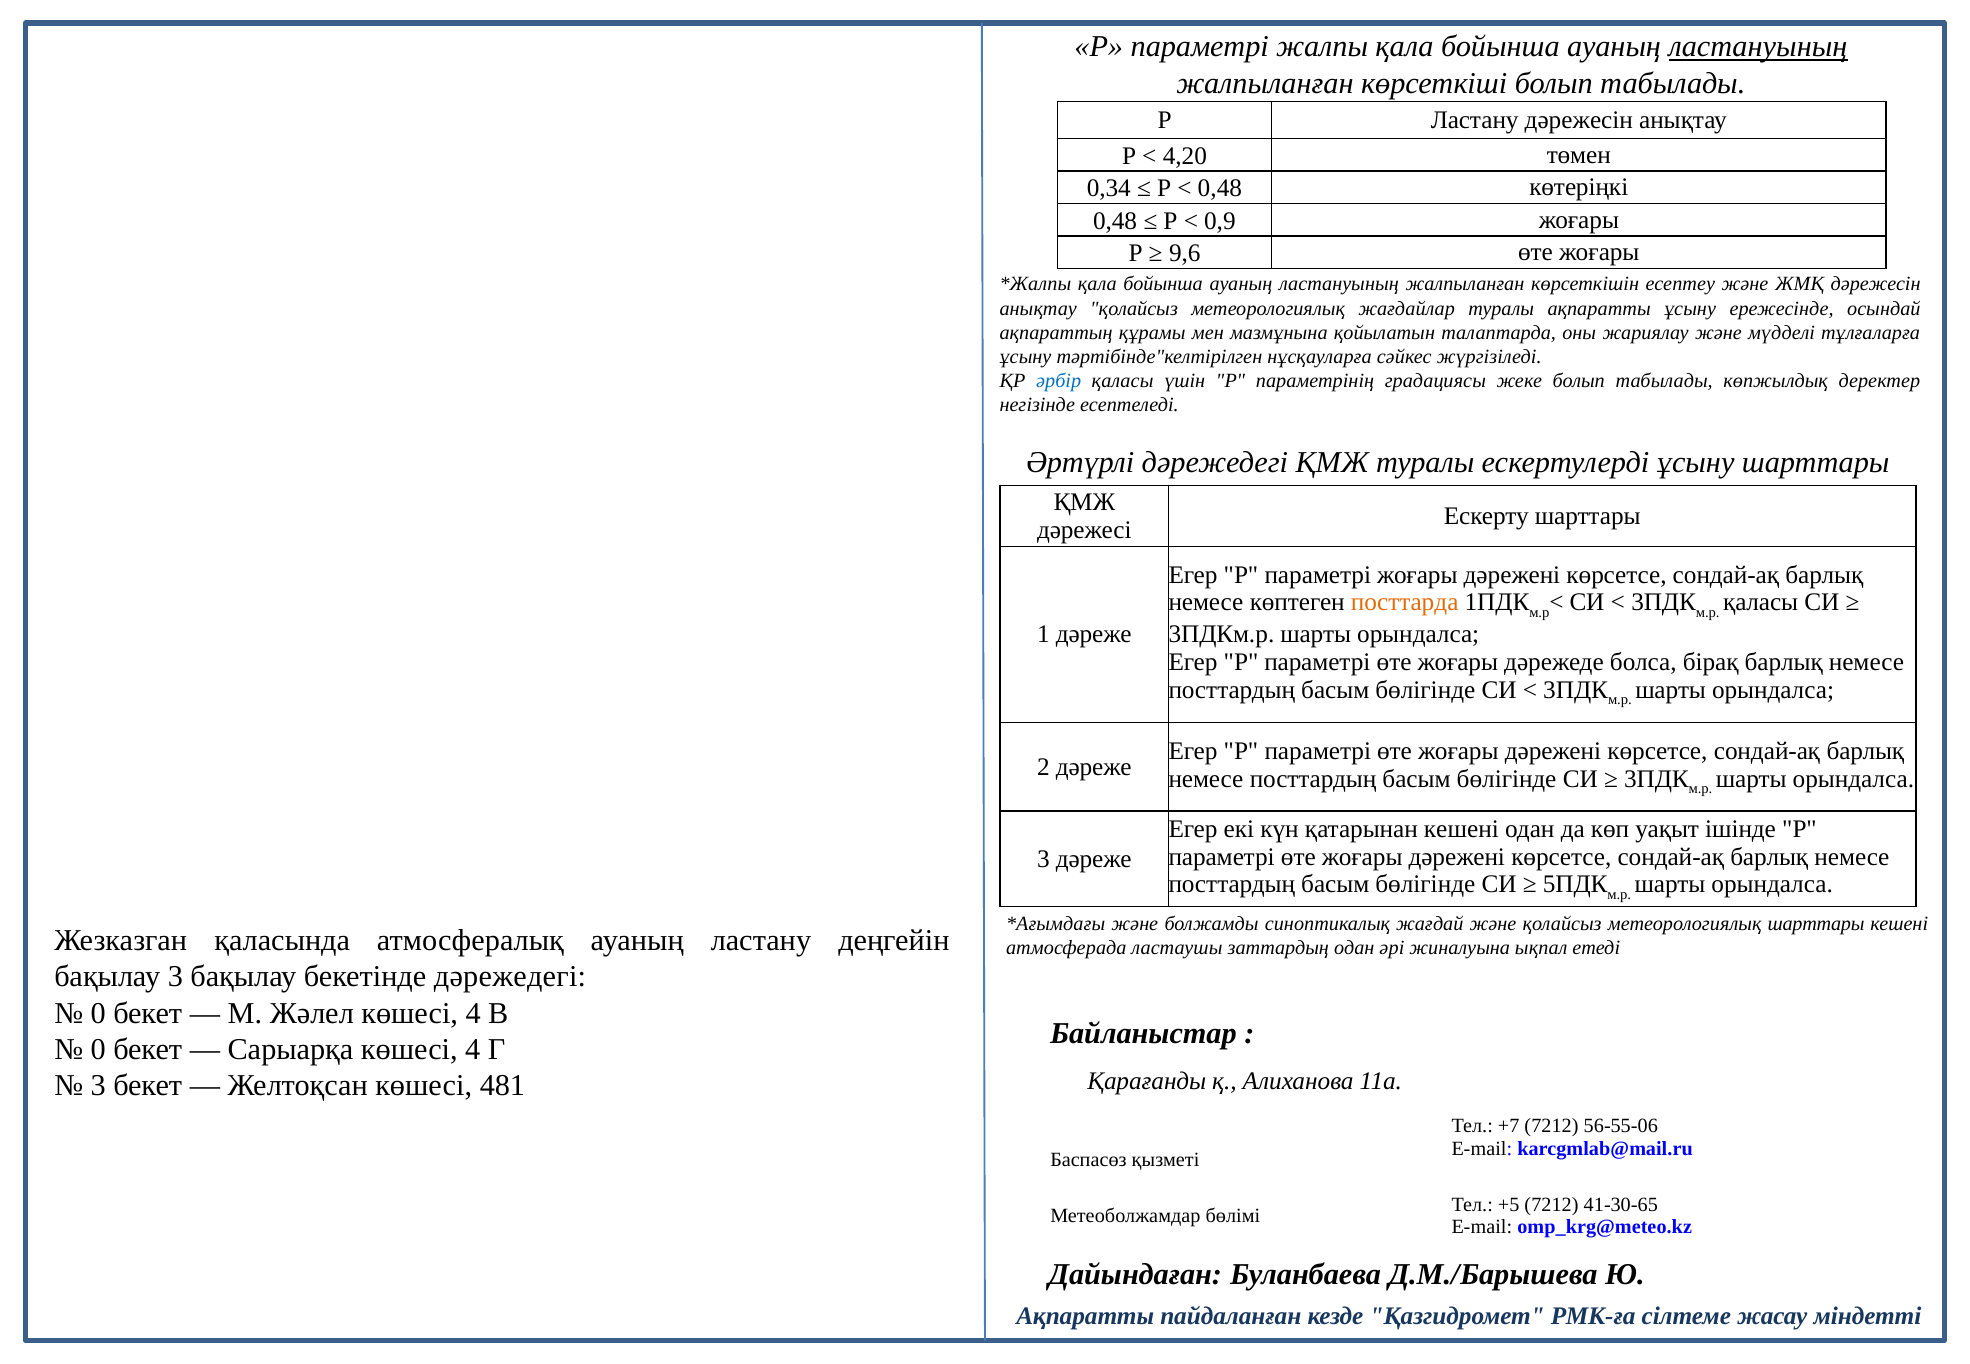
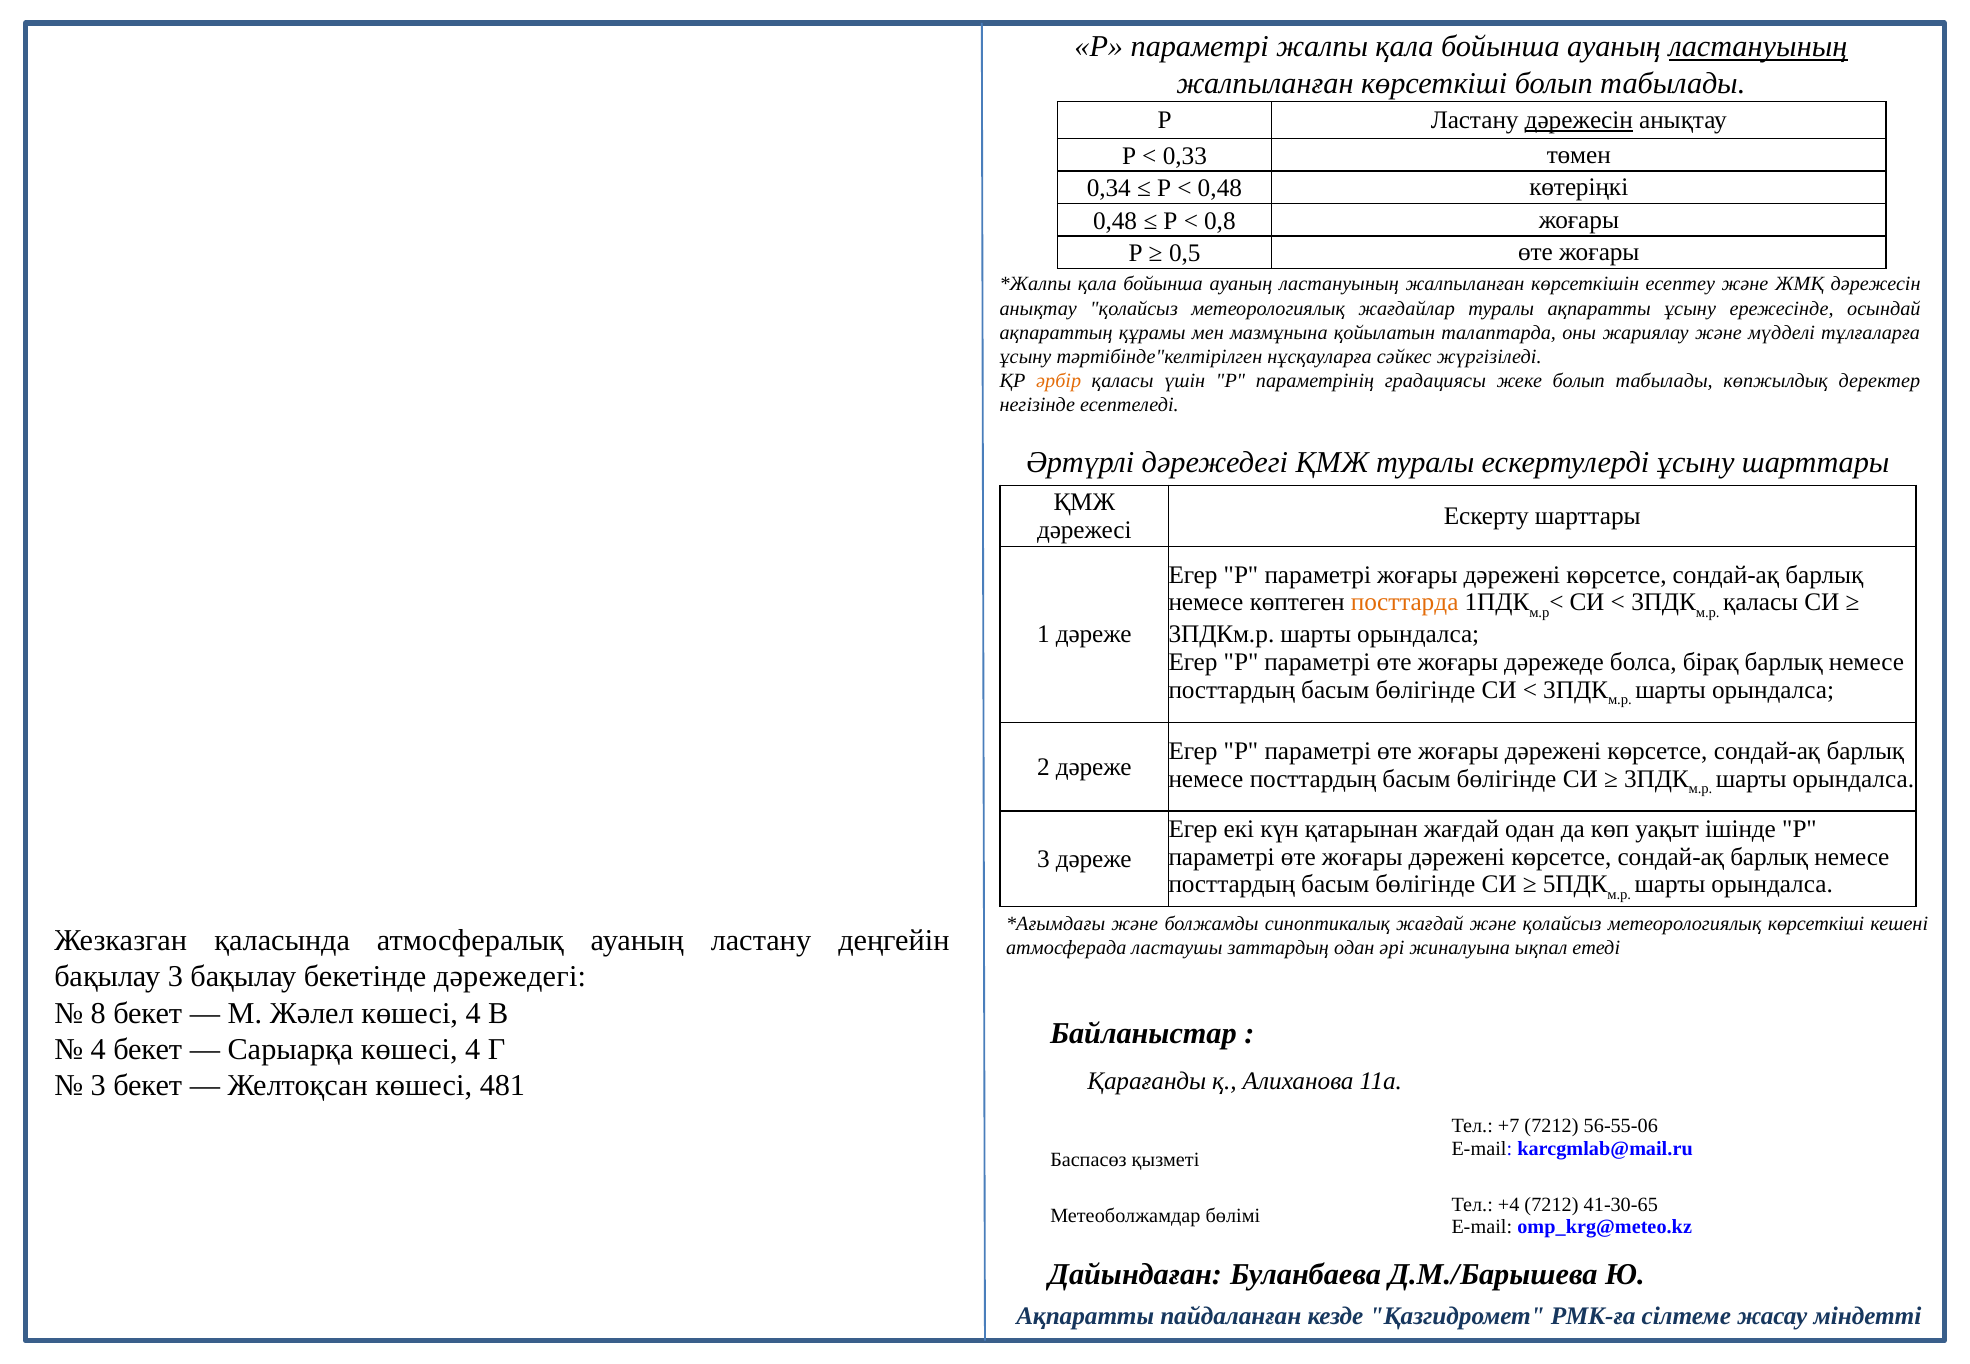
дәрежесін at (1579, 120) underline: none -> present
4,20: 4,20 -> 0,33
0,9: 0,9 -> 0,8
9,6: 9,6 -> 0,5
әрбір colour: blue -> orange
қатарынан кешені: кешені -> жағдай
метеорологиялық шарттары: шарттары -> көрсеткіші
0 at (98, 1013): 0 -> 8
0 at (98, 1049): 0 -> 4
+5: +5 -> +4
